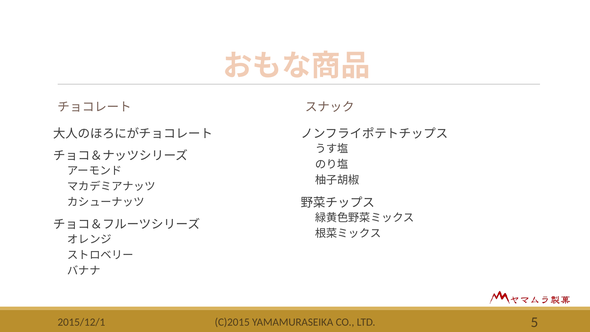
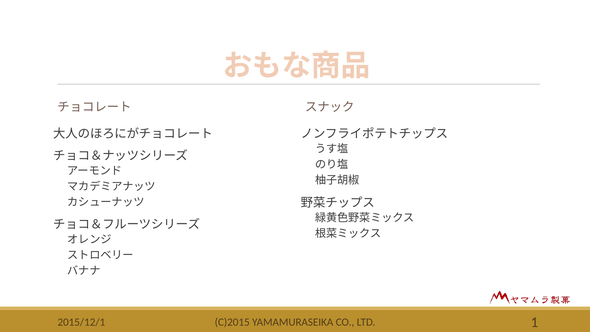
5: 5 -> 1
